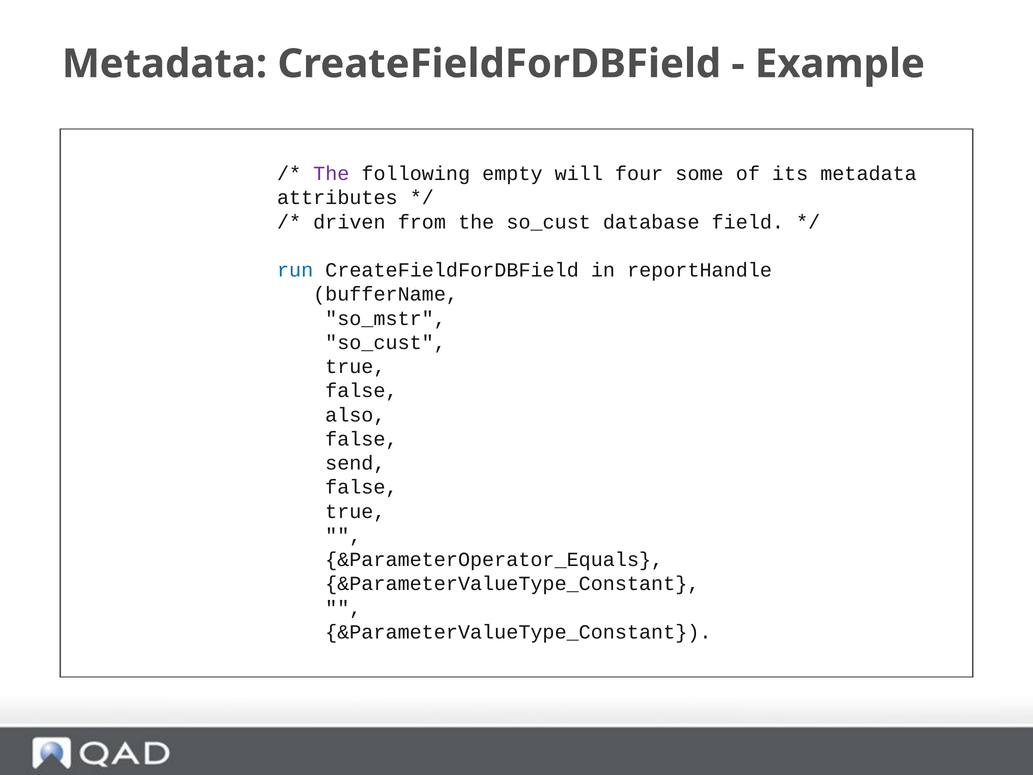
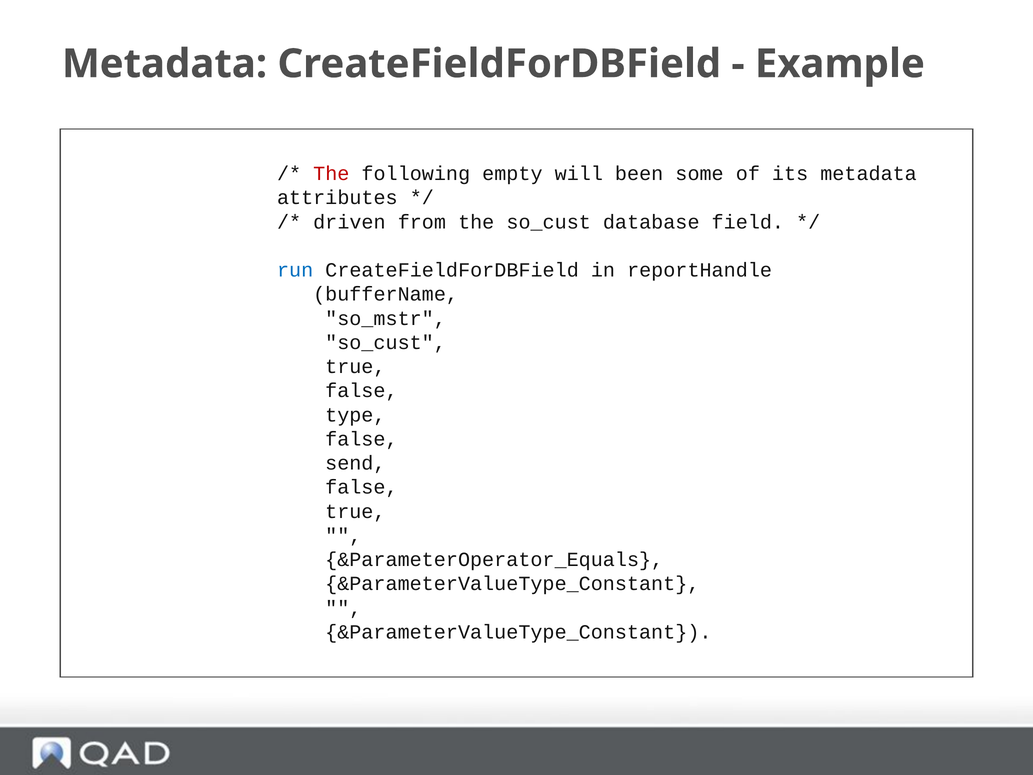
The at (331, 174) colour: purple -> red
four: four -> been
also: also -> type
